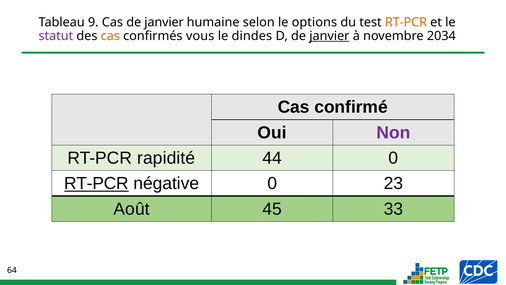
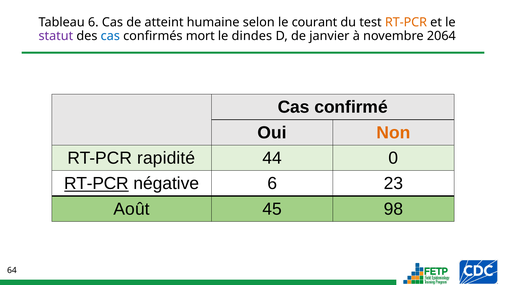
Tableau 9: 9 -> 6
Cas de janvier: janvier -> atteint
options: options -> courant
cas at (110, 36) colour: orange -> blue
vous: vous -> mort
janvier at (329, 36) underline: present -> none
2034: 2034 -> 2064
Non colour: purple -> orange
négative 0: 0 -> 6
33: 33 -> 98
